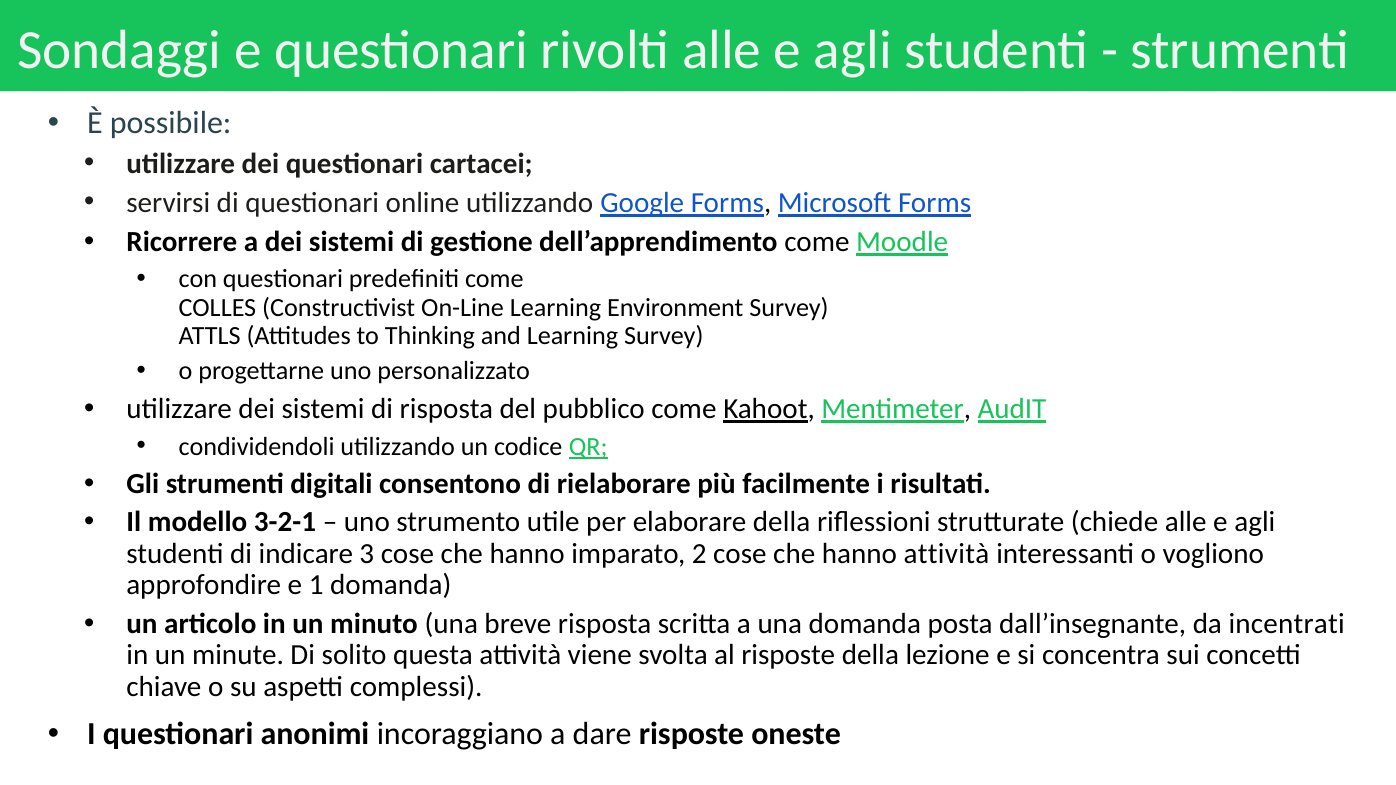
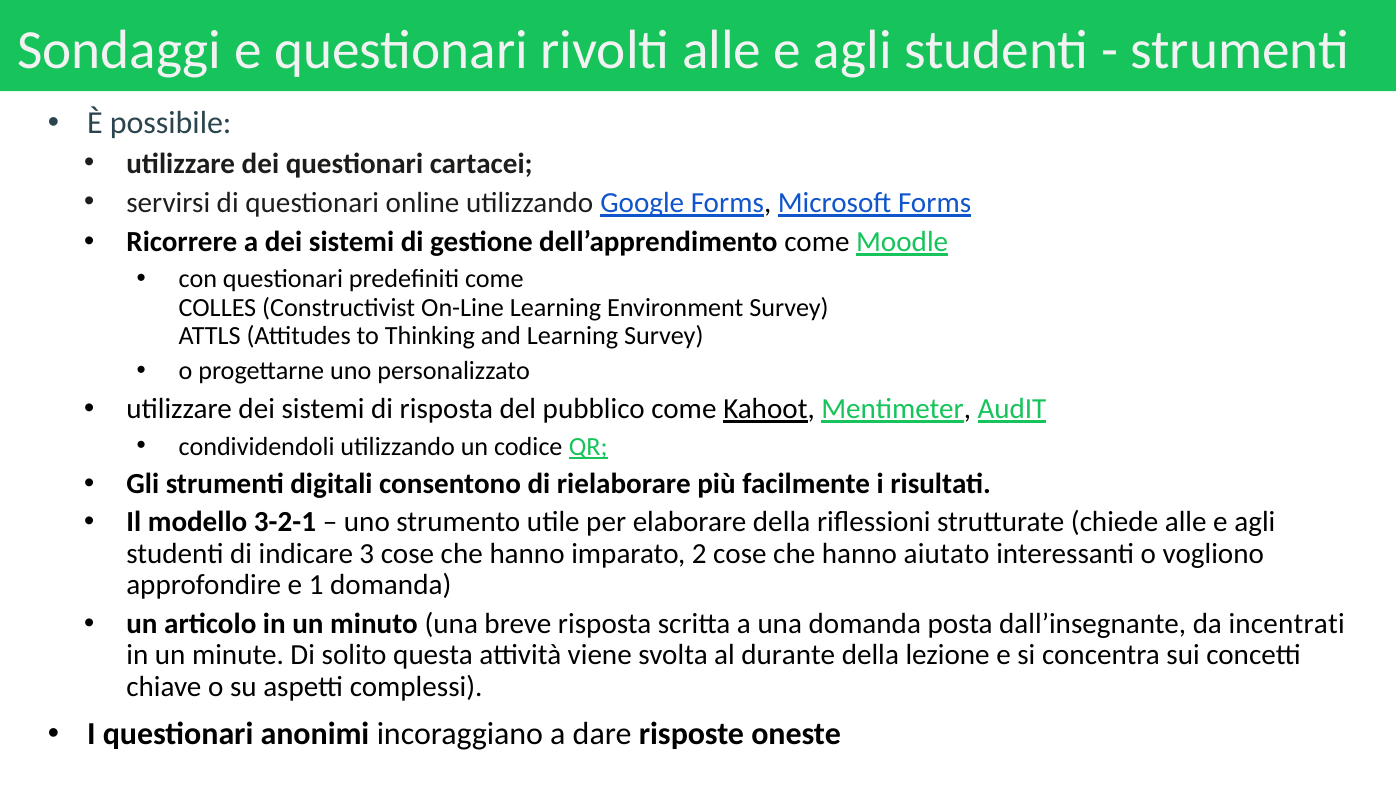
hanno attività: attività -> aiutato
al risposte: risposte -> durante
